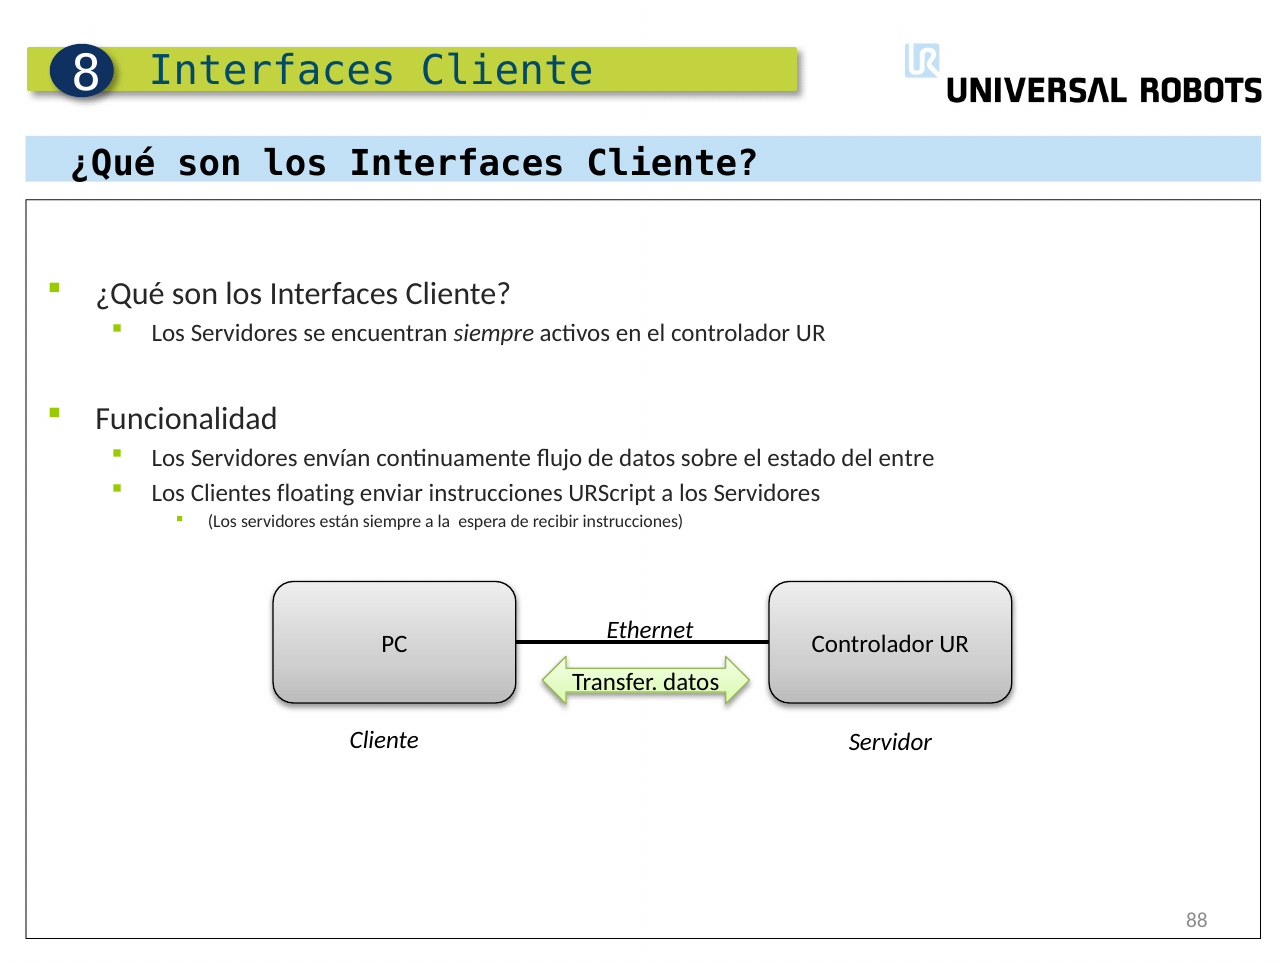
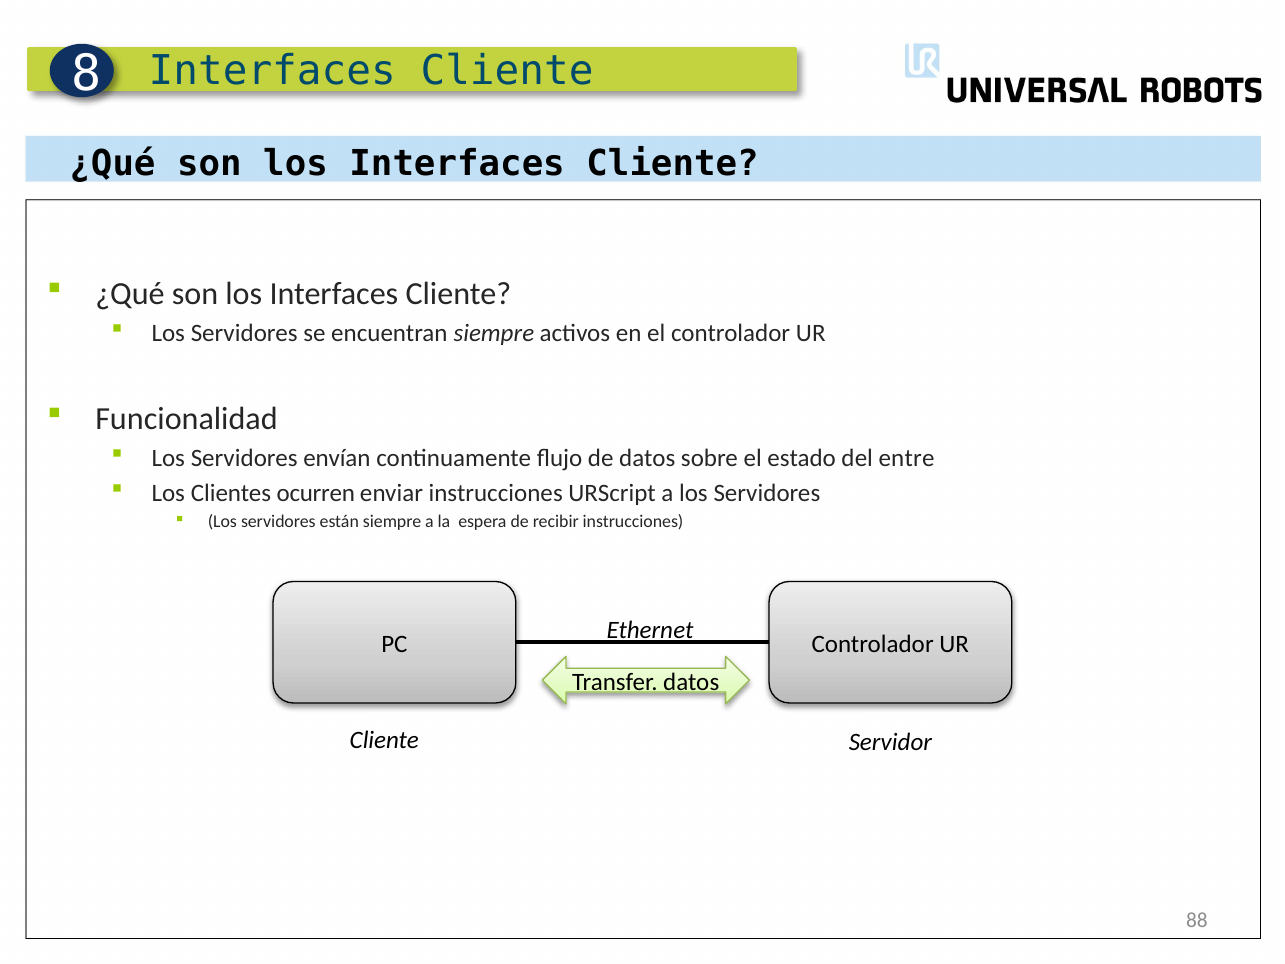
floating: floating -> ocurren
